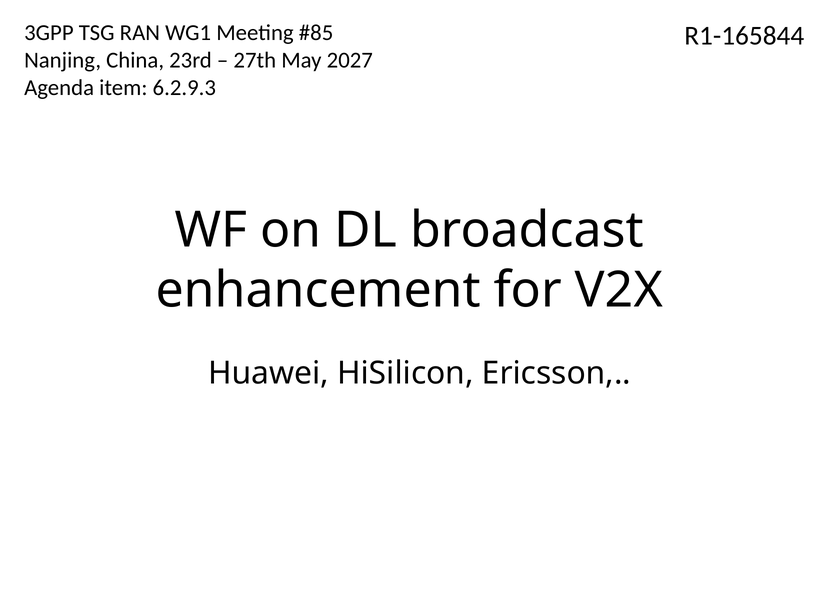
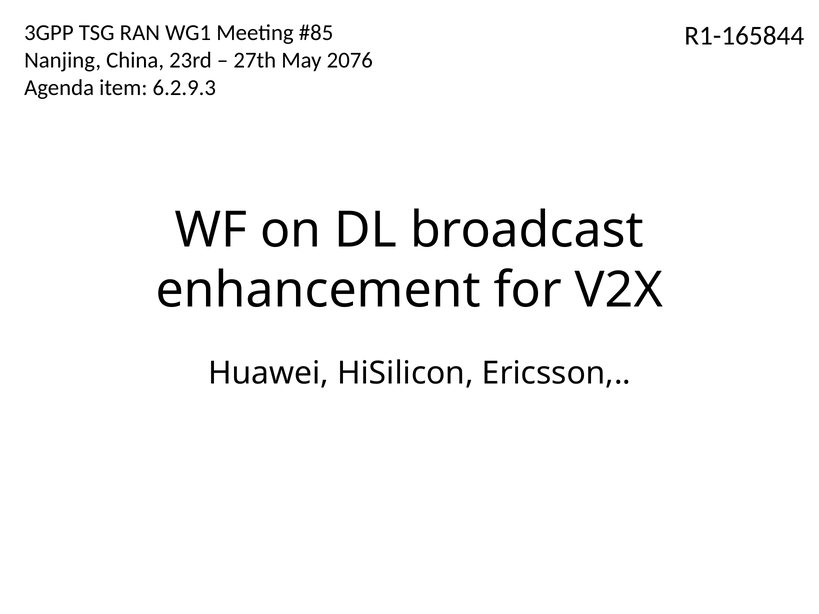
2027: 2027 -> 2076
